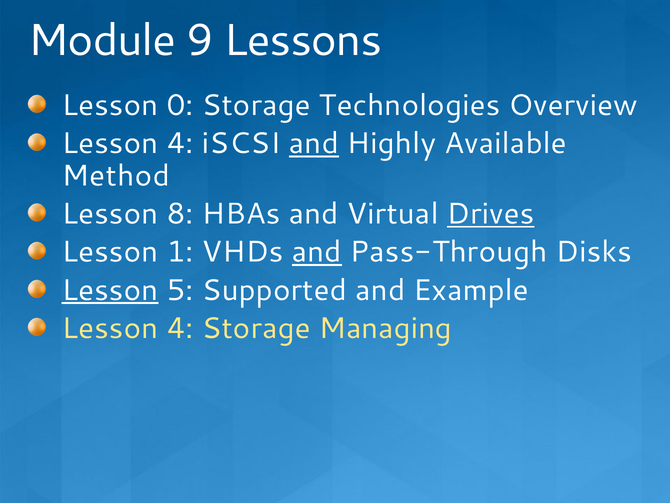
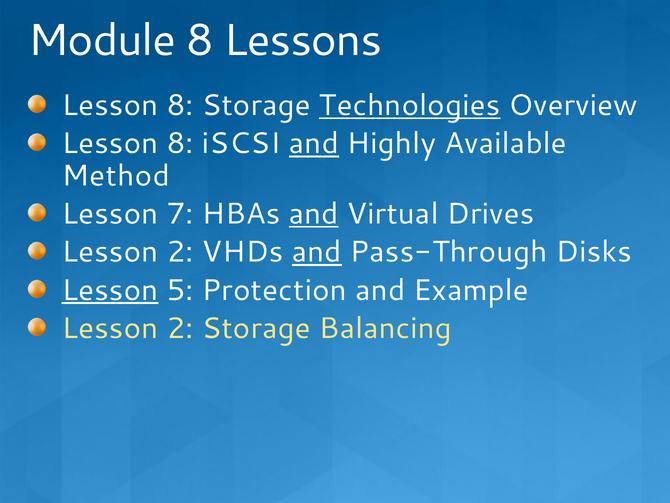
Module 9: 9 -> 8
0 at (180, 105): 0 -> 8
Technologies underline: none -> present
4 at (180, 143): 4 -> 8
8: 8 -> 7
and at (314, 214) underline: none -> present
Drives underline: present -> none
1 at (180, 252): 1 -> 2
Supported: Supported -> Protection
4 at (180, 328): 4 -> 2
Managing: Managing -> Balancing
